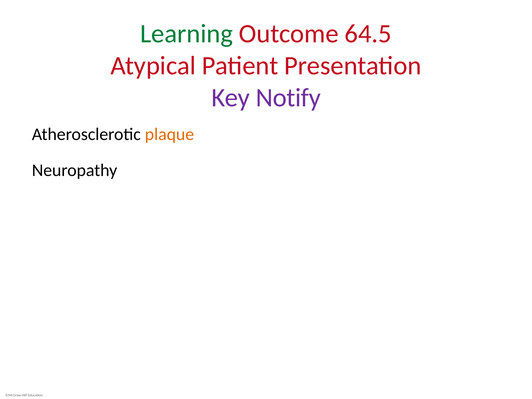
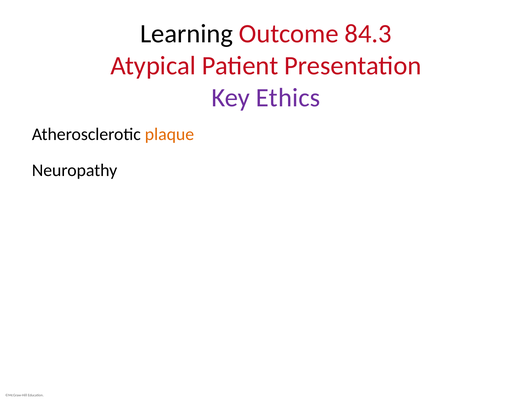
Learning colour: green -> black
64.5: 64.5 -> 84.3
Notify: Notify -> Ethics
